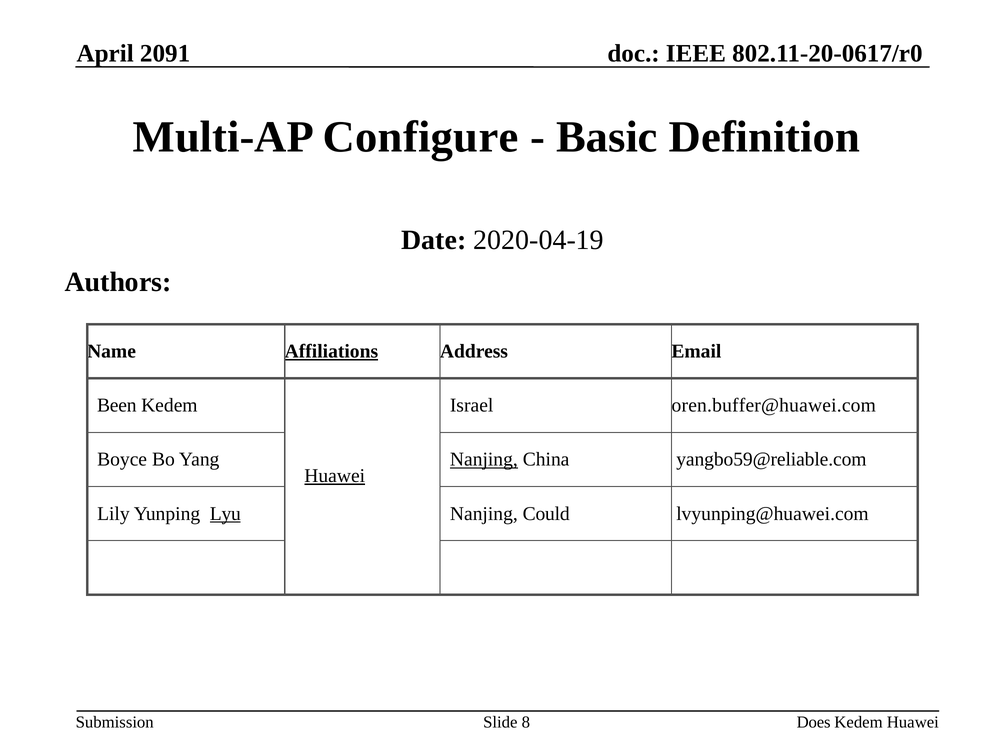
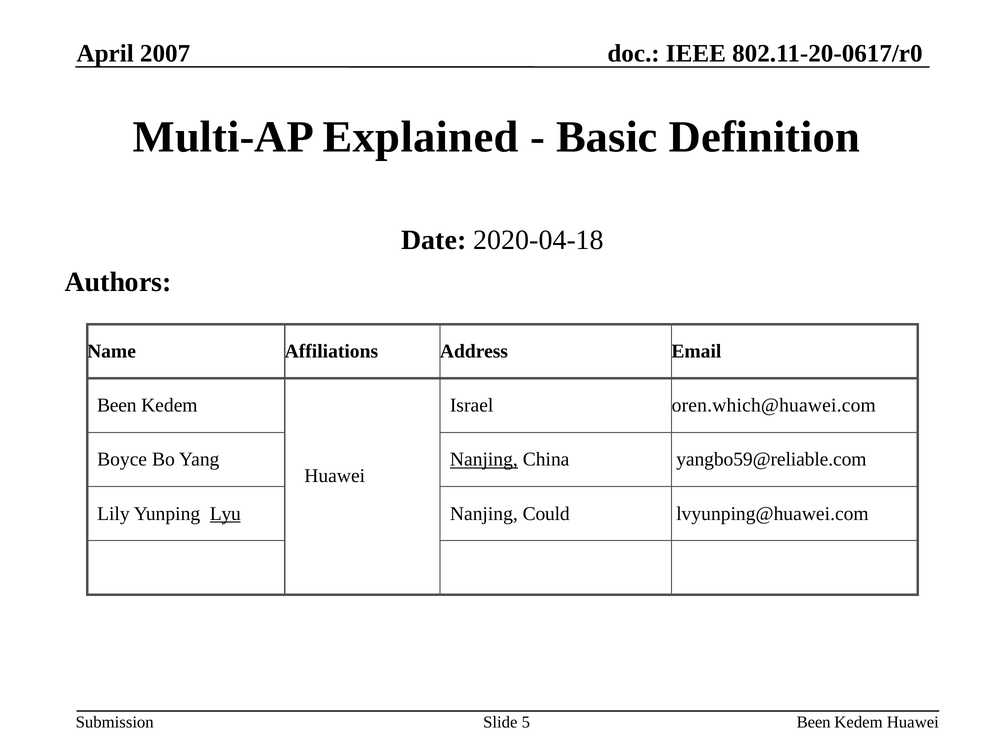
2091: 2091 -> 2007
Configure: Configure -> Explained
2020-04-19: 2020-04-19 -> 2020-04-18
Affiliations underline: present -> none
oren.buffer@huawei.com: oren.buffer@huawei.com -> oren.which@huawei.com
Huawei at (335, 476) underline: present -> none
8: 8 -> 5
Does at (814, 723): Does -> Been
